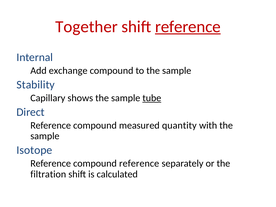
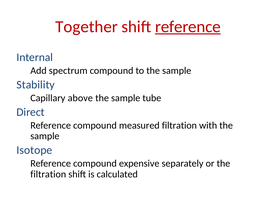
exchange: exchange -> spectrum
shows: shows -> above
tube underline: present -> none
measured quantity: quantity -> filtration
compound reference: reference -> expensive
